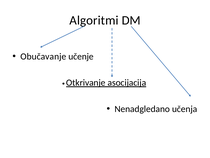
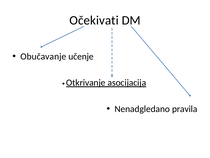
Algoritmi: Algoritmi -> Očekivati
učenja: učenja -> pravila
